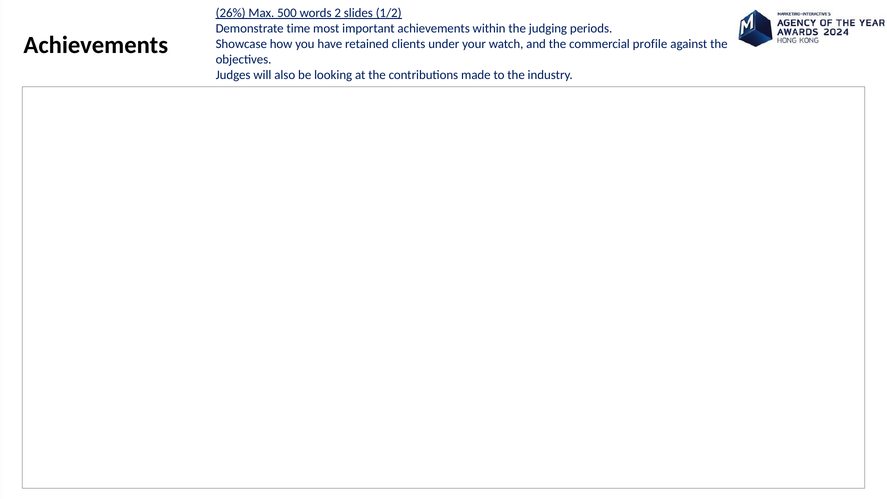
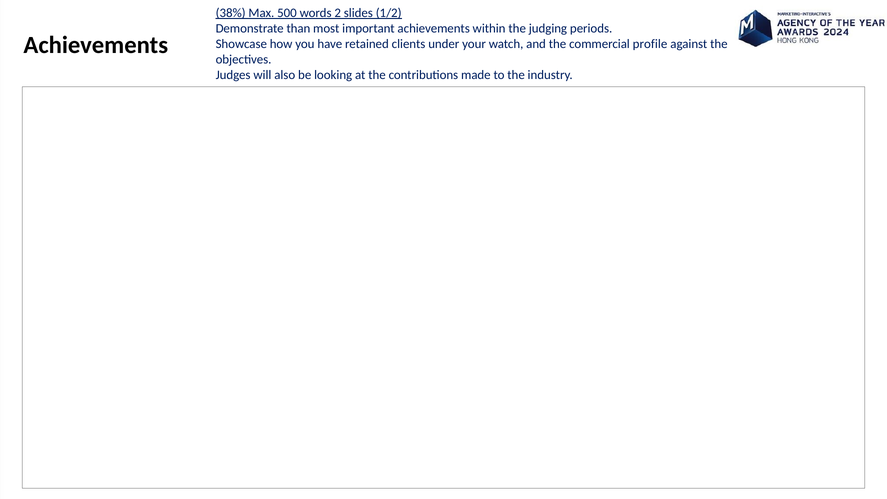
26%: 26% -> 38%
time: time -> than
